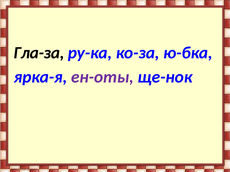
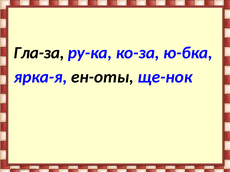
ен-оты colour: purple -> black
